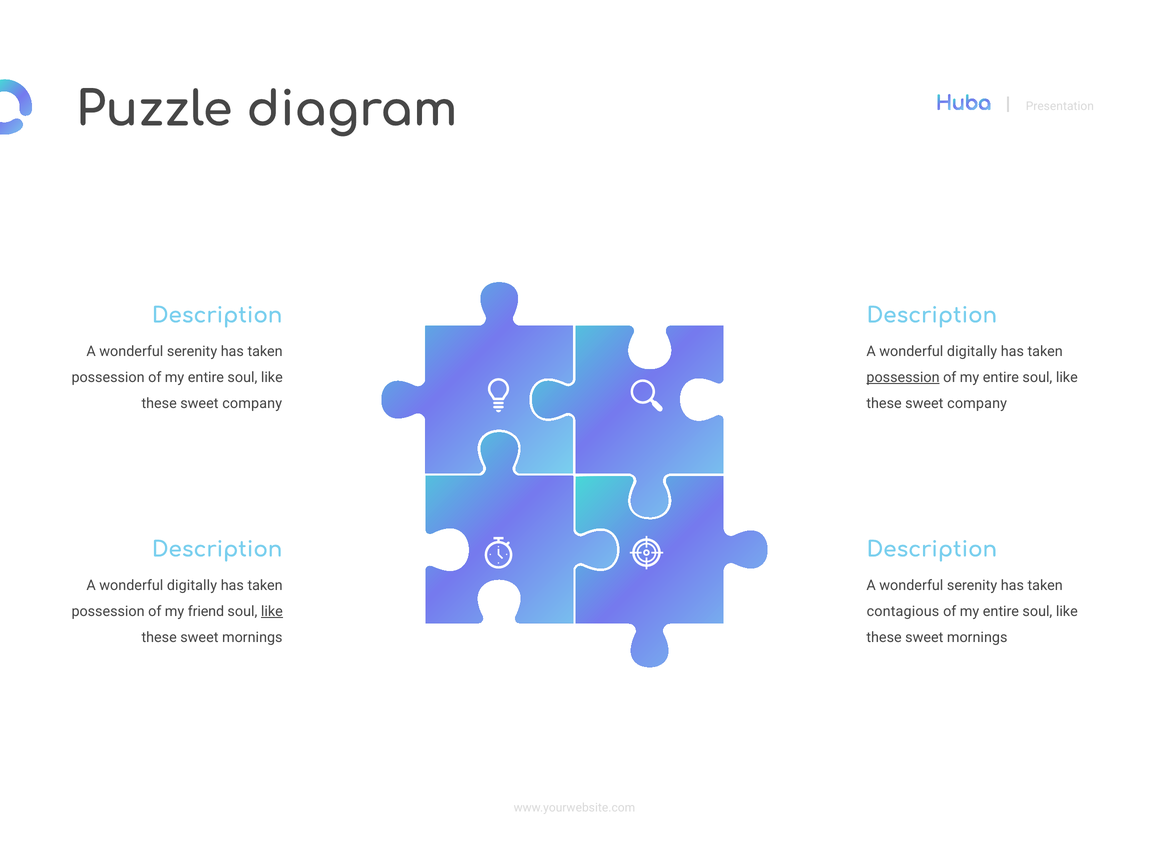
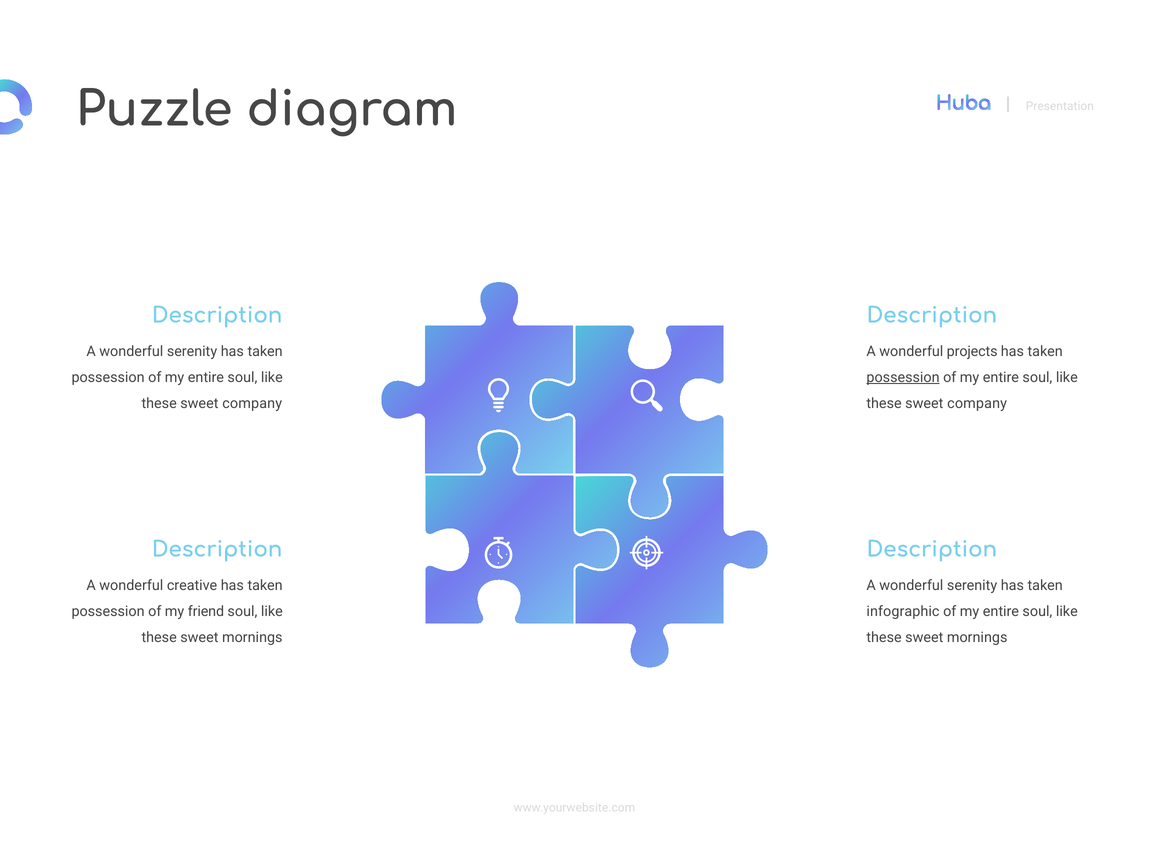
digitally at (972, 351): digitally -> projects
digitally at (192, 585): digitally -> creative
like at (272, 611) underline: present -> none
contagious: contagious -> infographic
